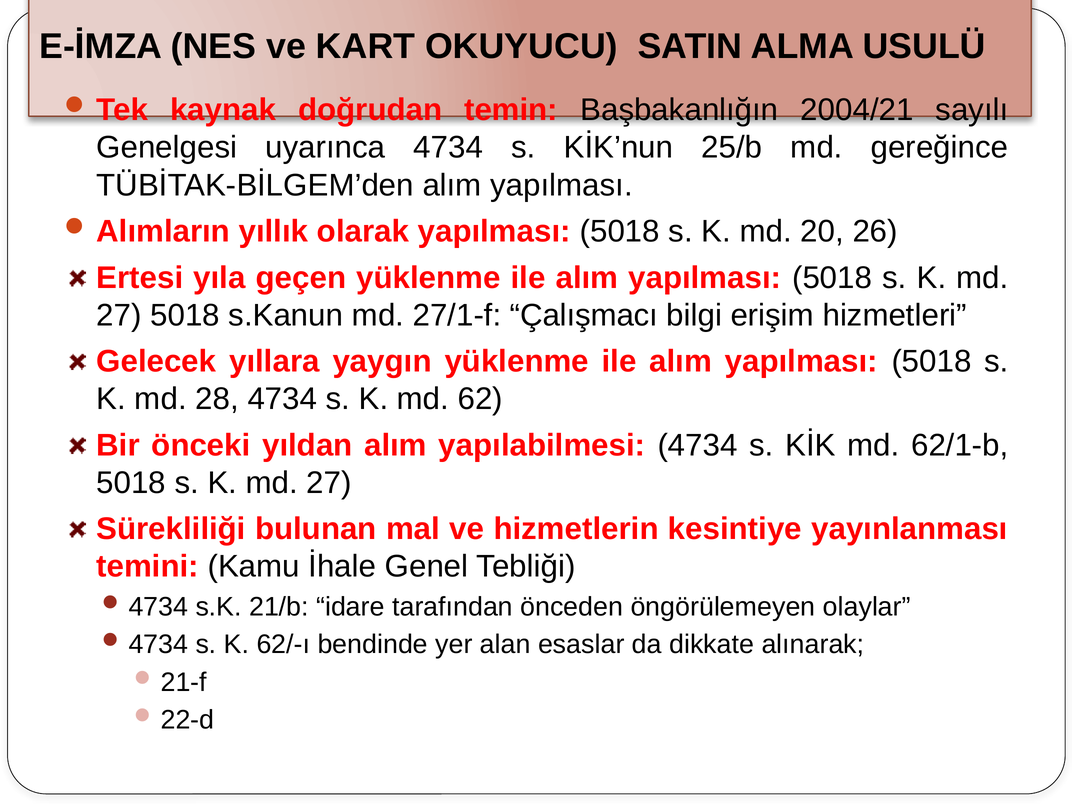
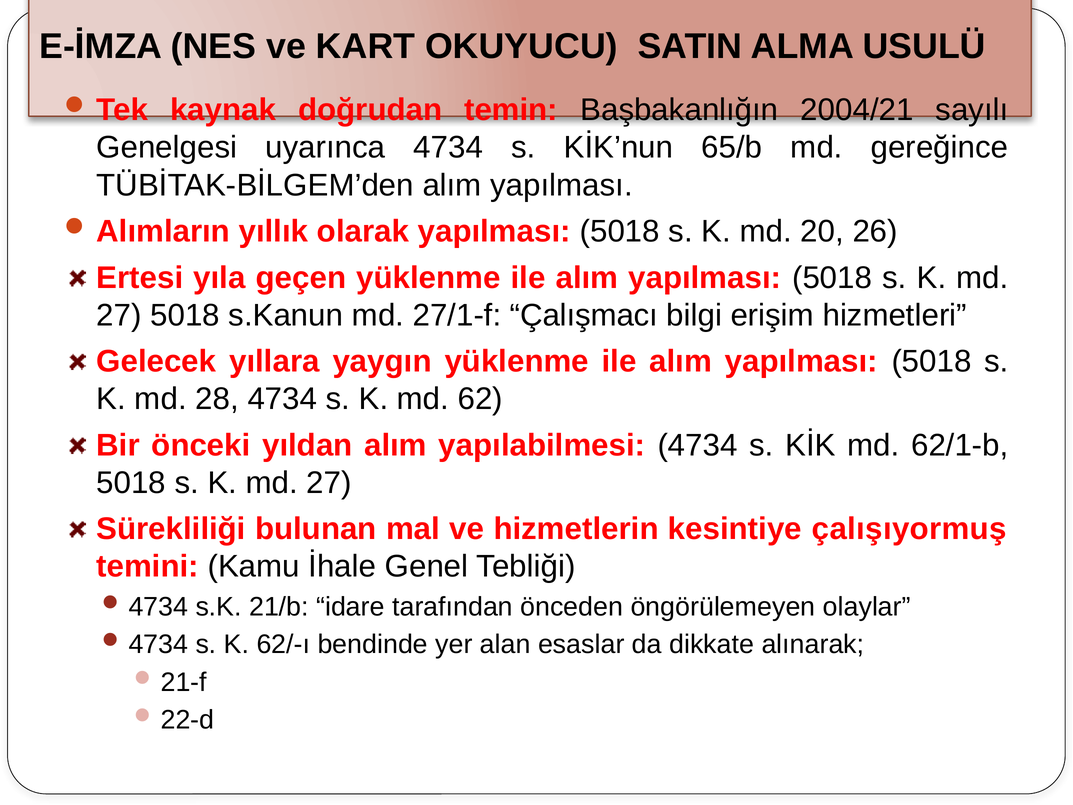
25/b: 25/b -> 65/b
yayınlanması: yayınlanması -> çalışıyormuş
